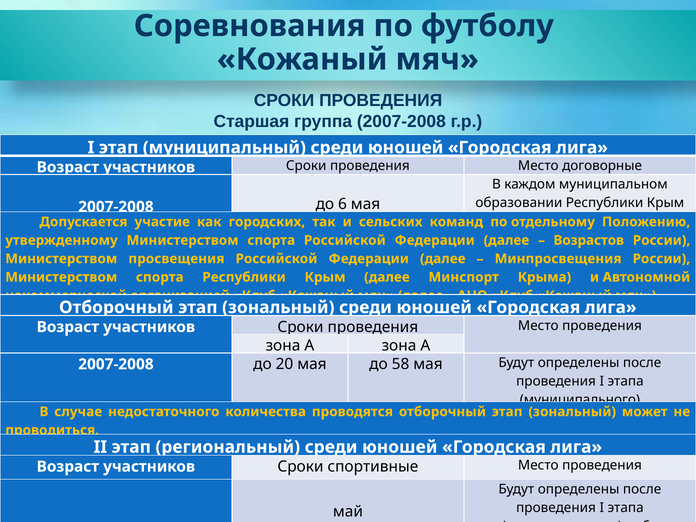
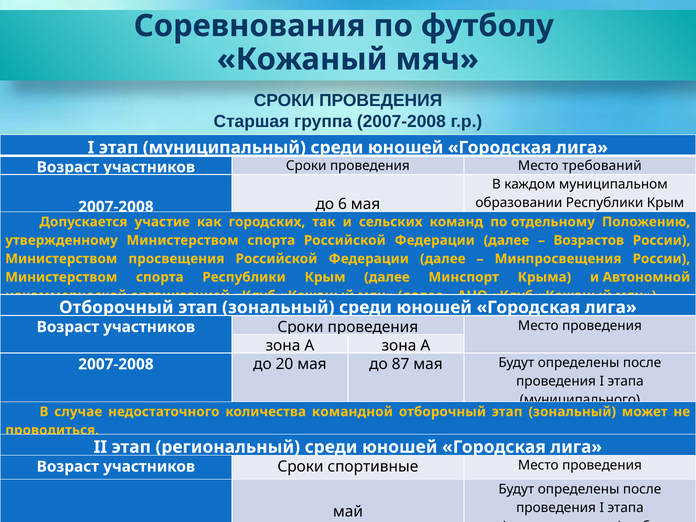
договорные: договорные -> требований
58: 58 -> 87
проводятся: проводятся -> командной
